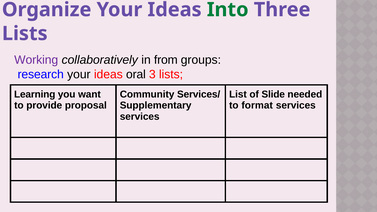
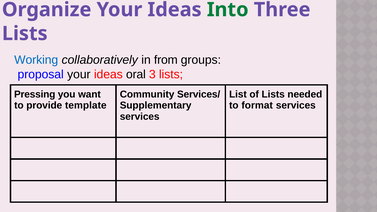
Working colour: purple -> blue
research: research -> proposal
Learning: Learning -> Pressing
of Slide: Slide -> Lists
proposal: proposal -> template
